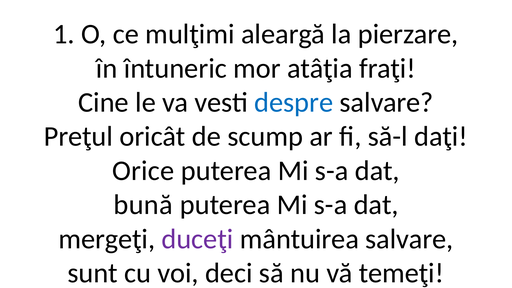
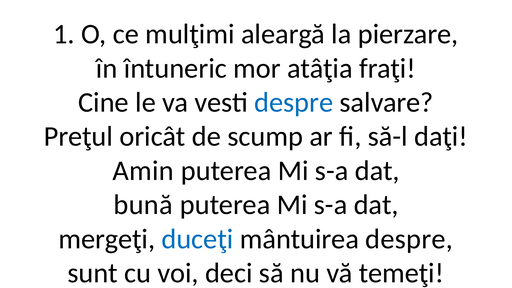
Orice: Orice -> Amin
duceţi colour: purple -> blue
mântuirea salvare: salvare -> despre
